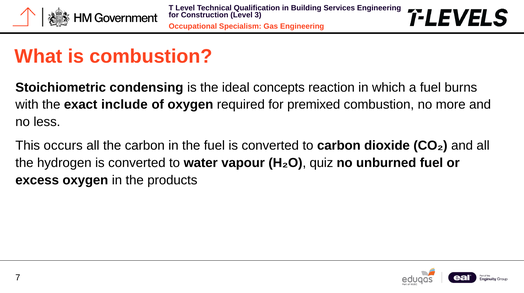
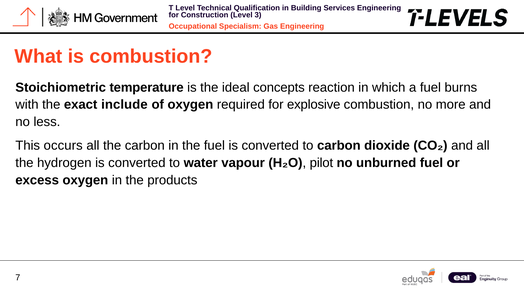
condensing: condensing -> temperature
premixed: premixed -> explosive
quiz: quiz -> pilot
